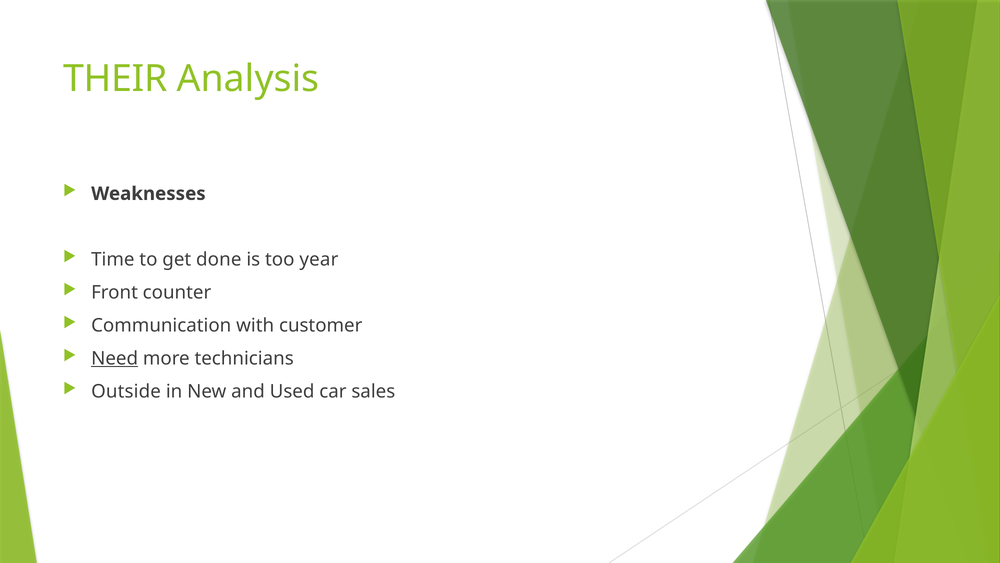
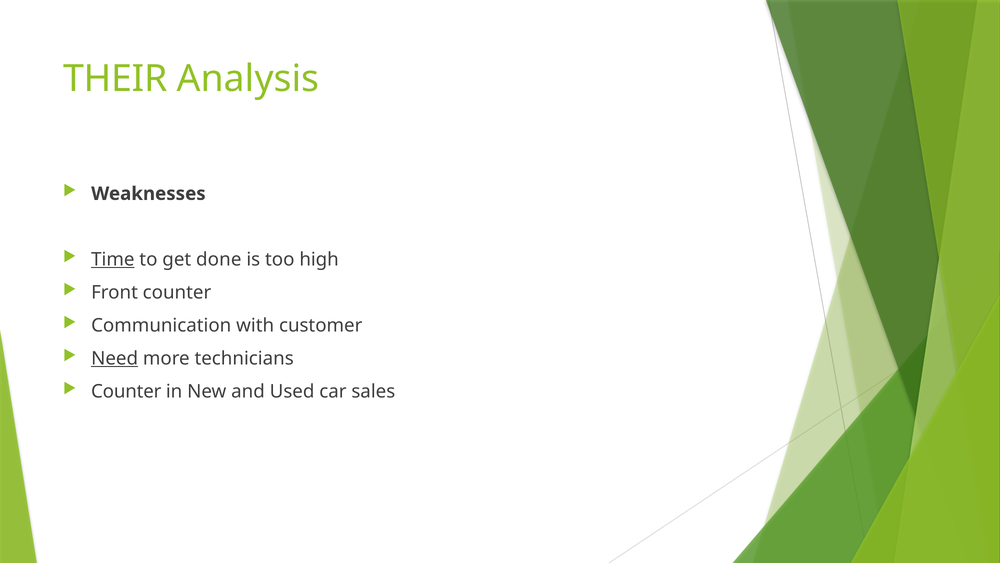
Time underline: none -> present
year: year -> high
Outside at (126, 391): Outside -> Counter
